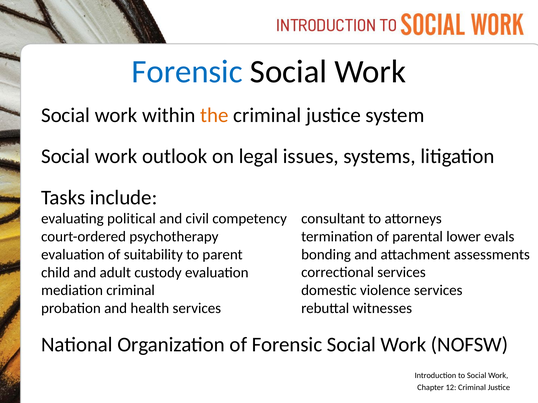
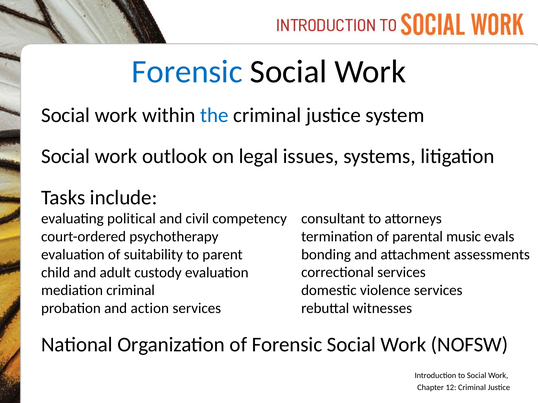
the colour: orange -> blue
lower: lower -> music
health: health -> action
